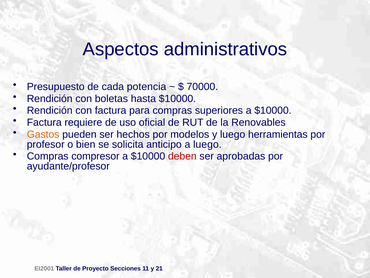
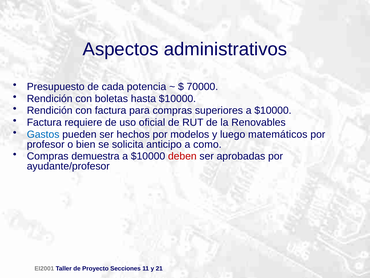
Gastos colour: orange -> blue
herramientas: herramientas -> matemáticos
a luego: luego -> como
compresor: compresor -> demuestra
